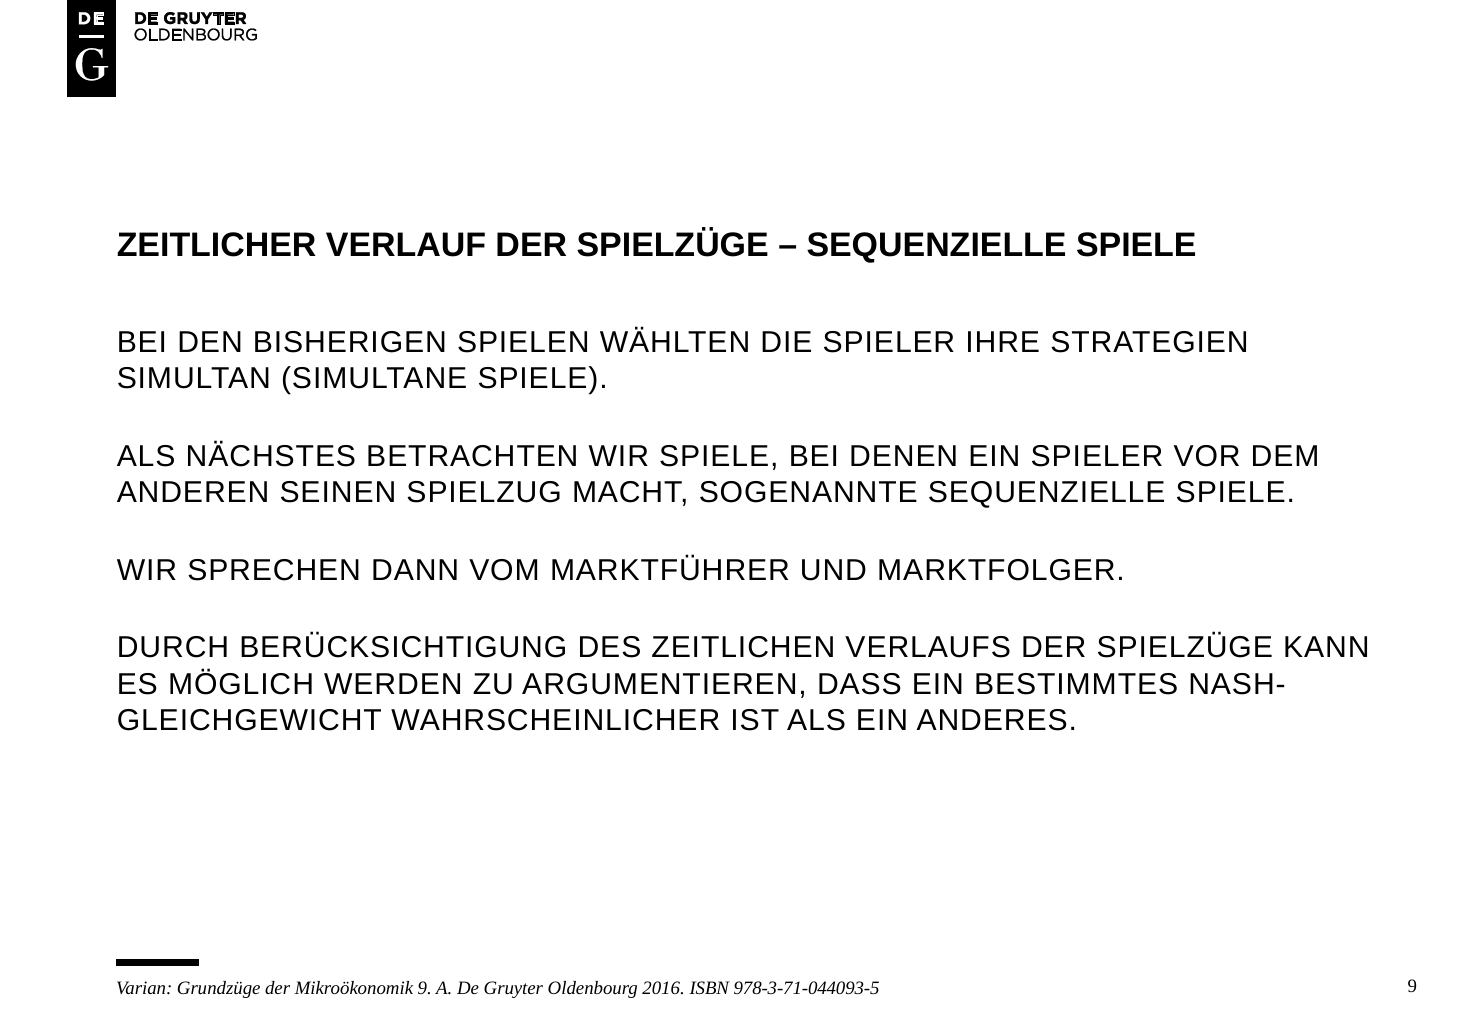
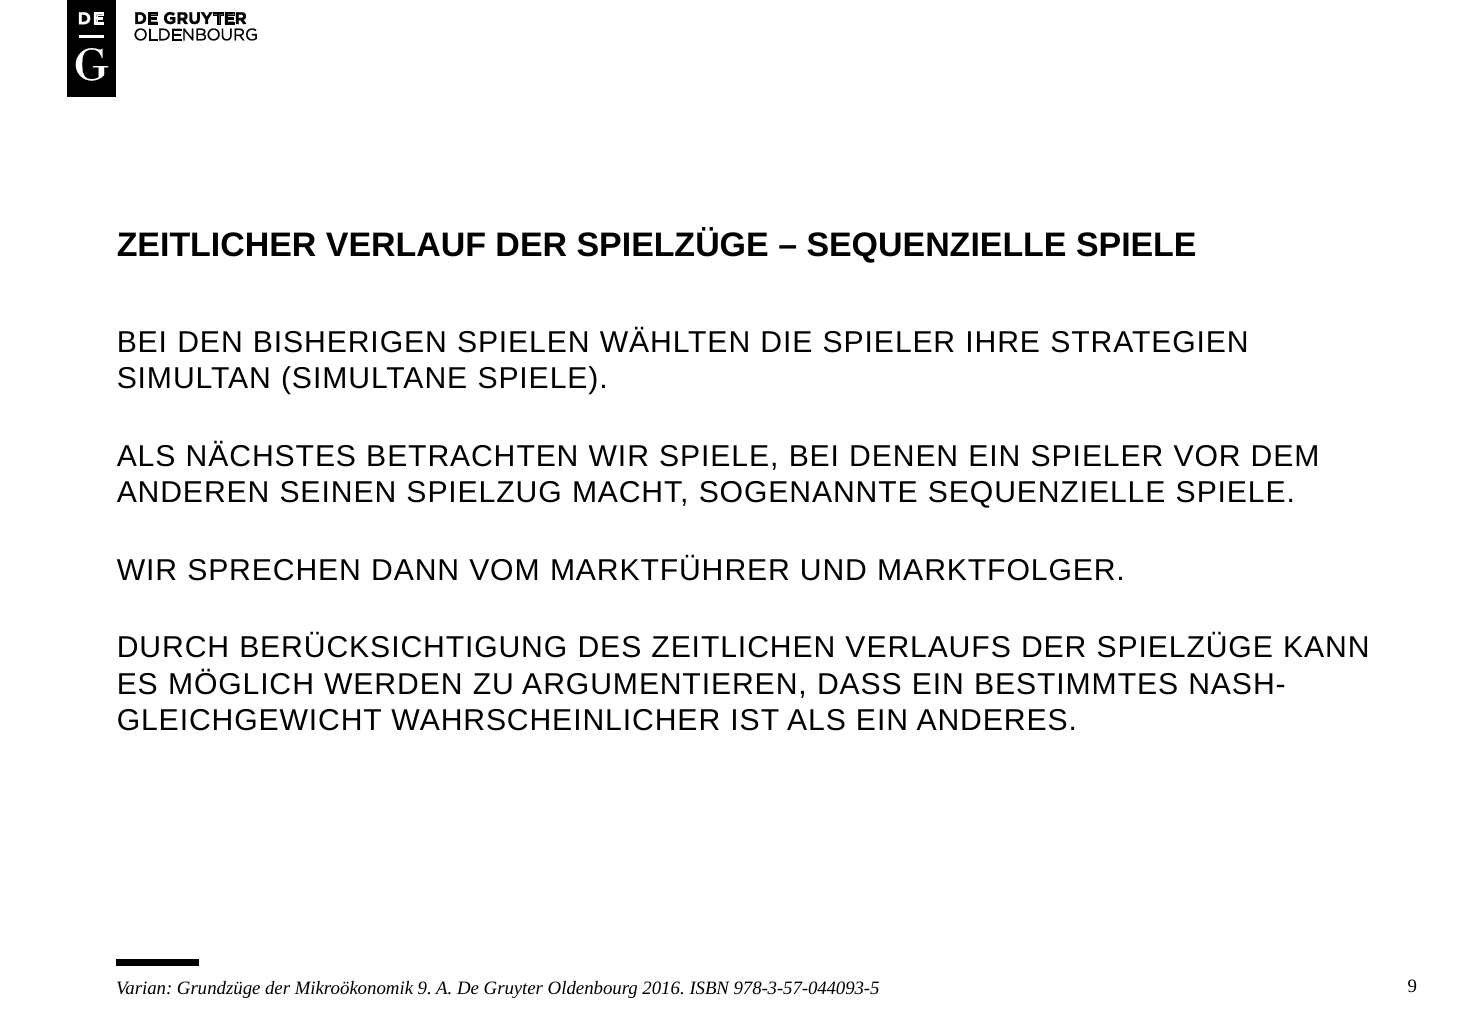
978-3-71-044093-5: 978-3-71-044093-5 -> 978-3-57-044093-5
